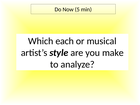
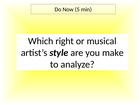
each: each -> right
